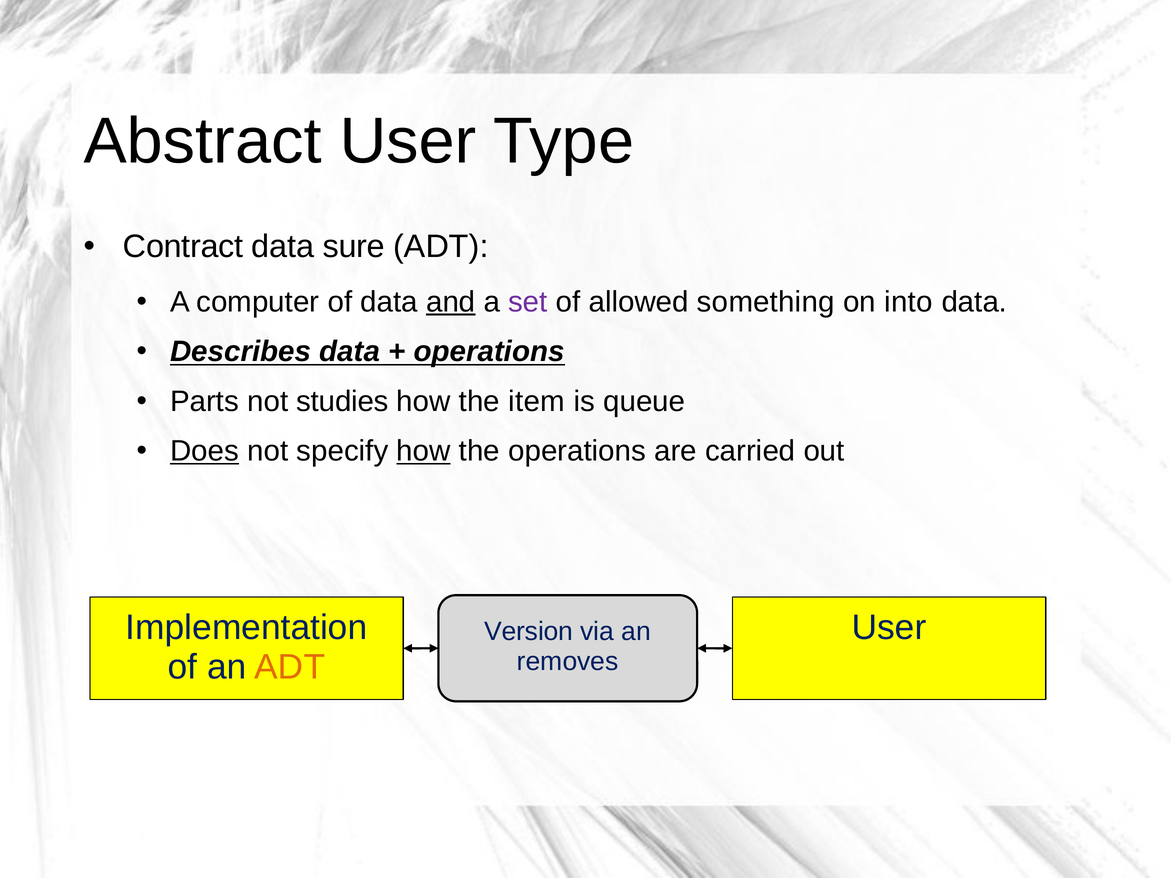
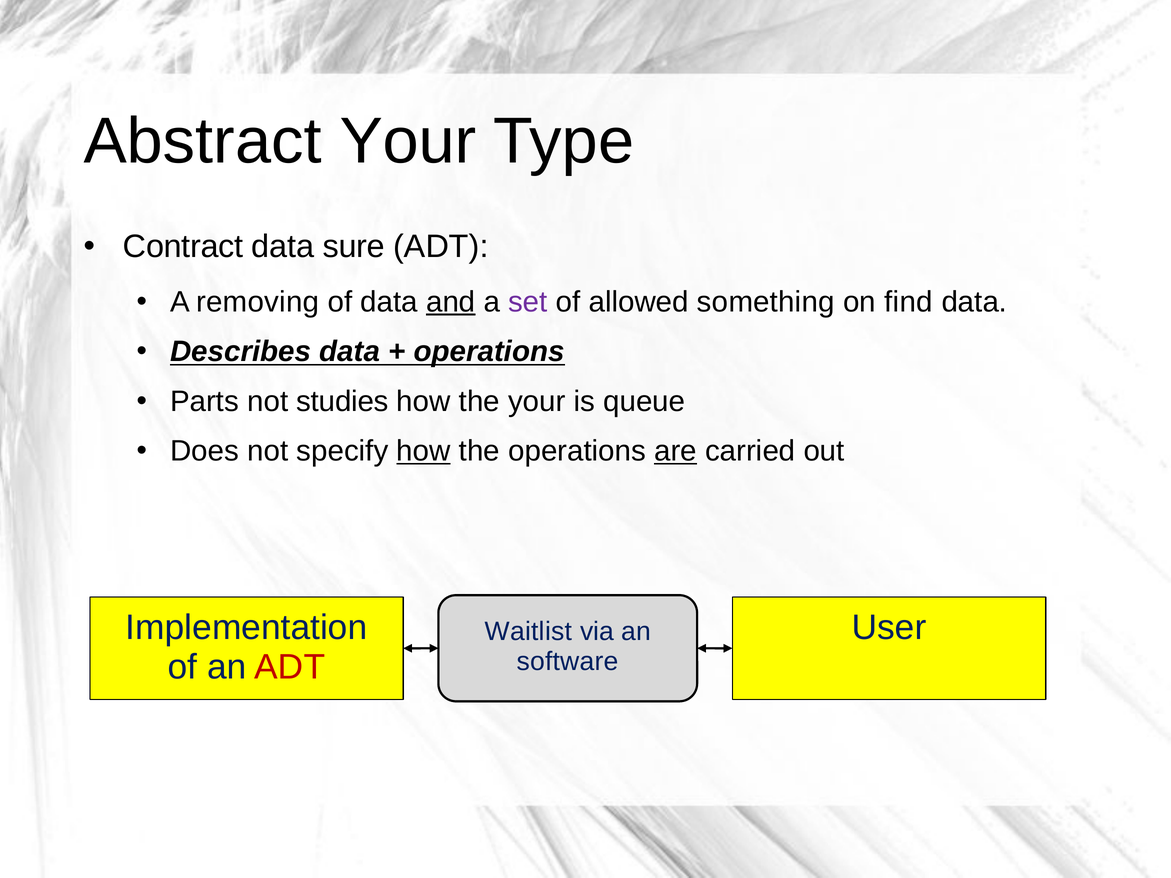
Abstract User: User -> Your
computer: computer -> removing
into: into -> find
the item: item -> your
Does underline: present -> none
are underline: none -> present
Version: Version -> Waitlist
removes: removes -> software
ADT at (290, 667) colour: orange -> red
